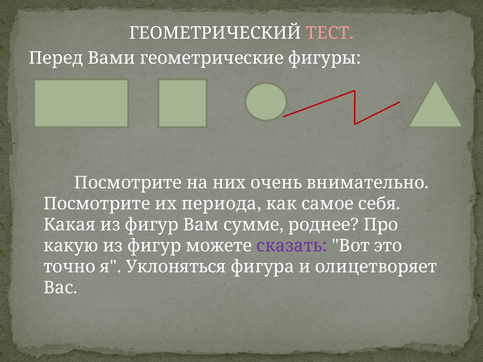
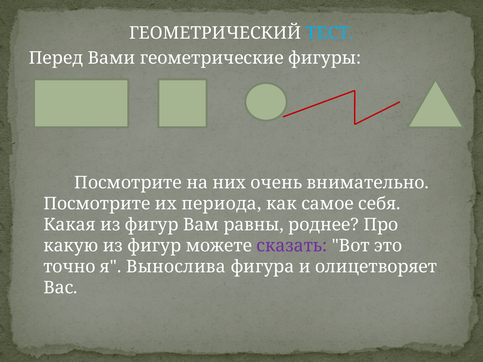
ТЕСТ colour: pink -> light blue
сумме: сумме -> равны
Уклоняться: Уклоняться -> Вынослива
